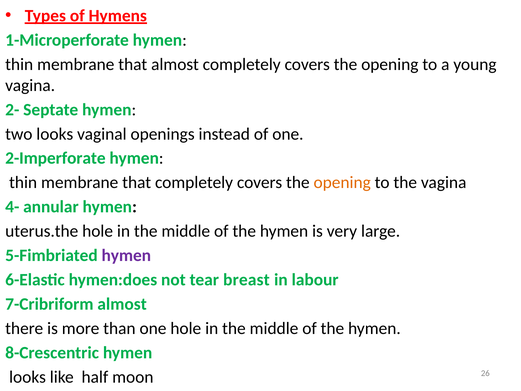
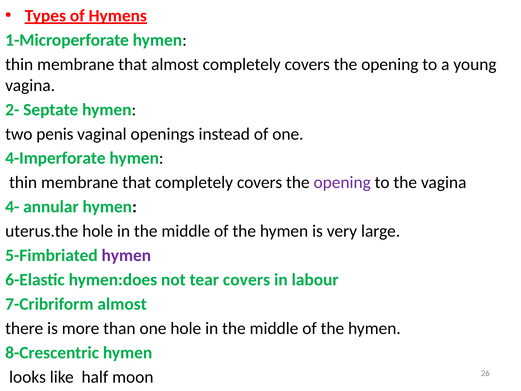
two looks: looks -> penis
2-Imperforate: 2-Imperforate -> 4-Imperforate
opening at (342, 182) colour: orange -> purple
tear breast: breast -> covers
